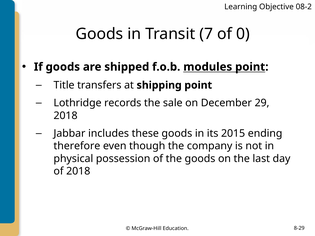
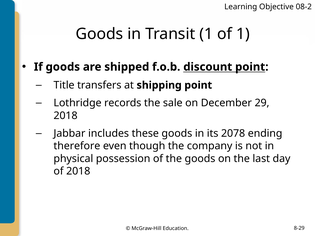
Transit 7: 7 -> 1
of 0: 0 -> 1
modules: modules -> discount
2015: 2015 -> 2078
